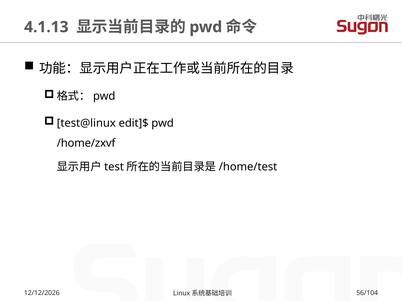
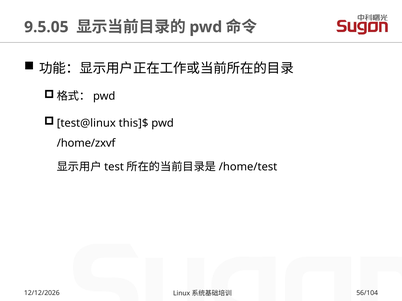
4.1.13: 4.1.13 -> 9.5.05
edit]$: edit]$ -> this]$
